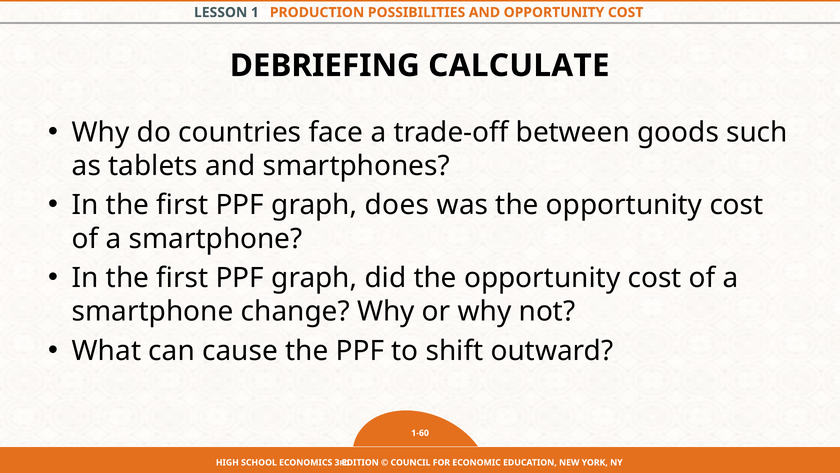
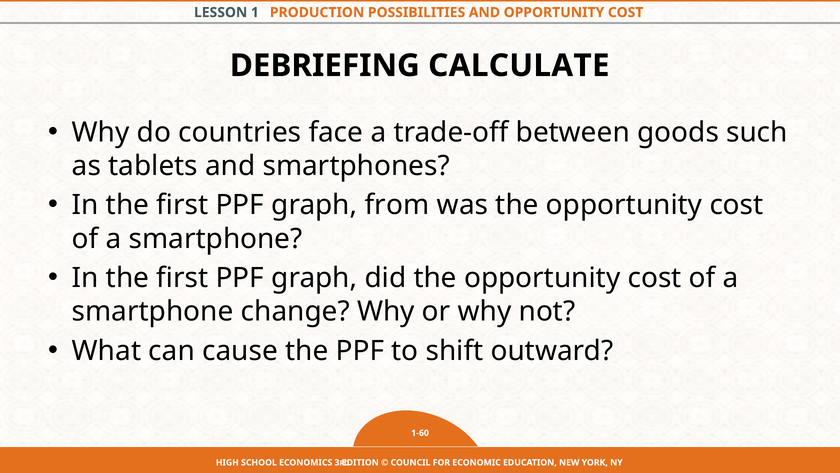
does: does -> from
